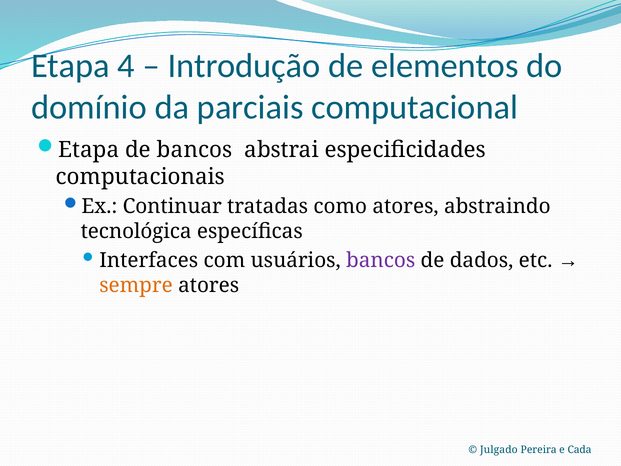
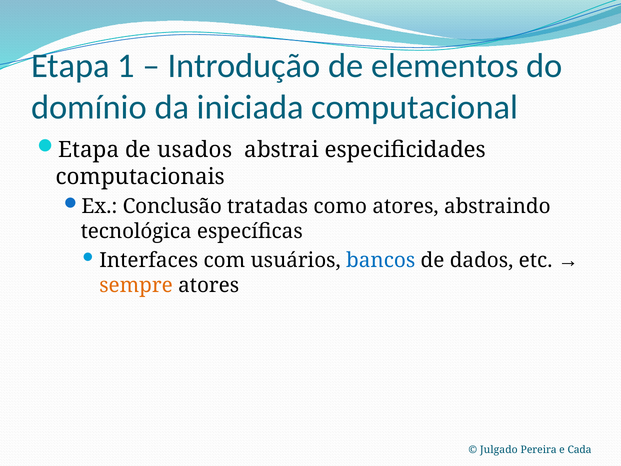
4: 4 -> 1
parciais: parciais -> iniciada
de bancos: bancos -> usados
Continuar: Continuar -> Conclusão
bancos at (381, 260) colour: purple -> blue
